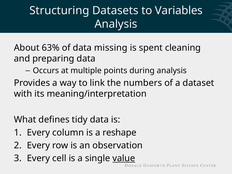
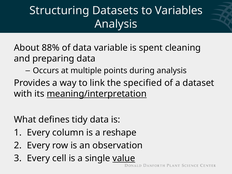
63%: 63% -> 88%
missing: missing -> variable
numbers: numbers -> specified
meaning/interpretation underline: none -> present
